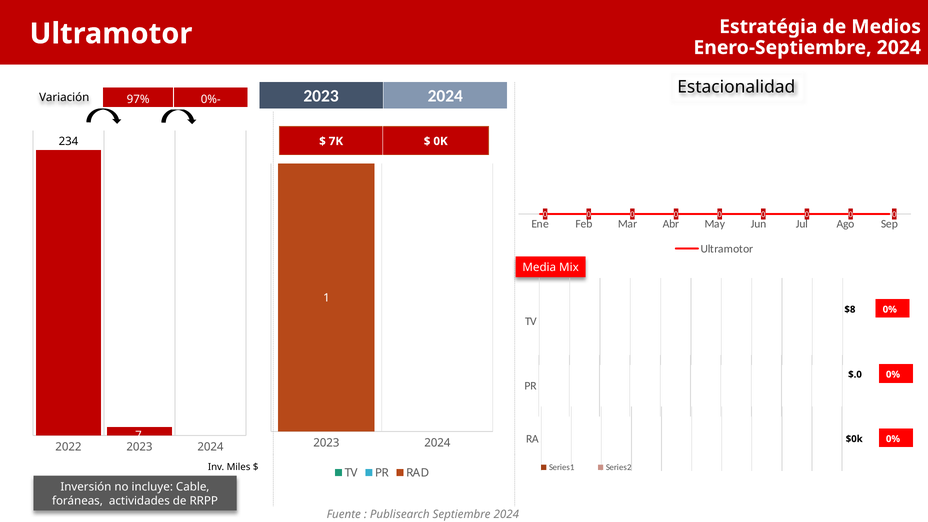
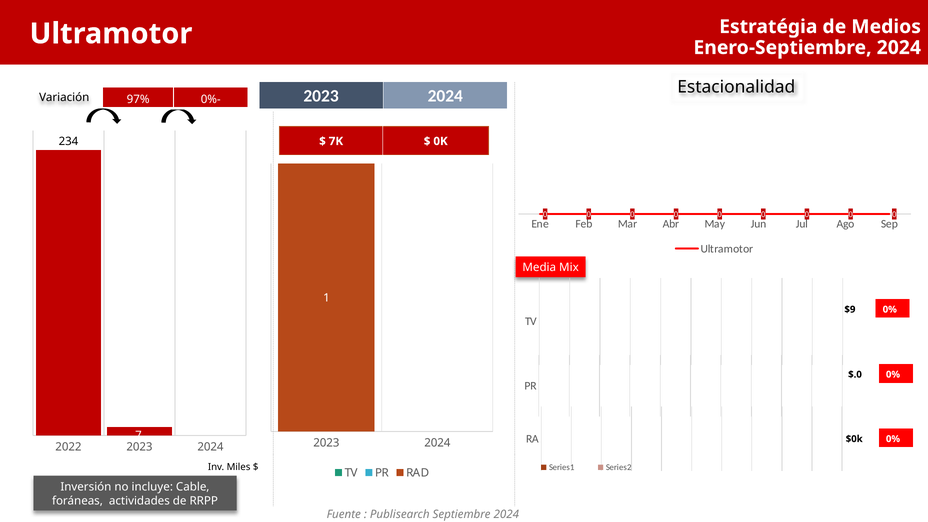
$8: $8 -> $9
